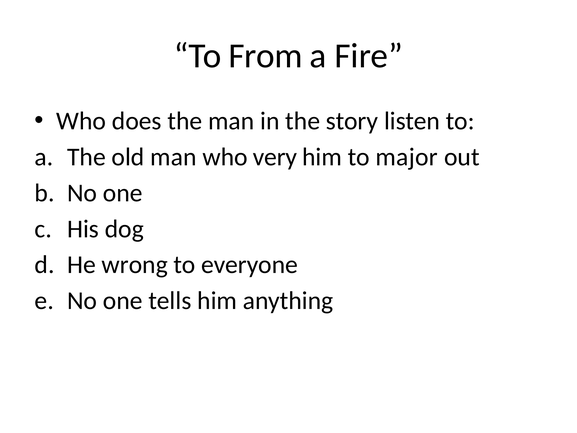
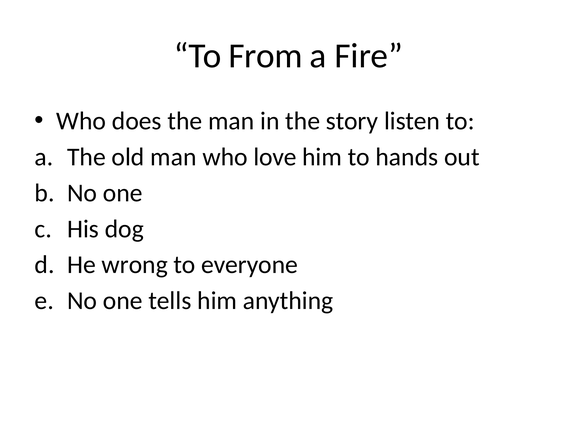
very: very -> love
major: major -> hands
